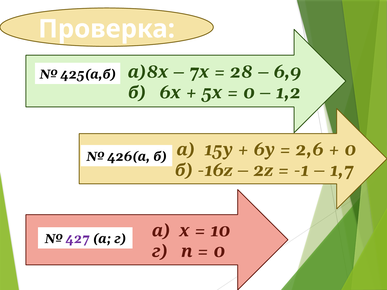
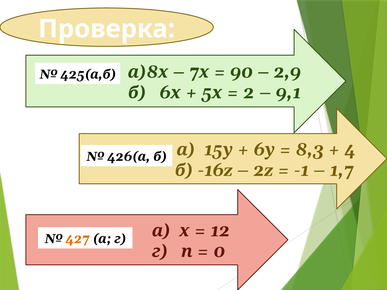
28: 28 -> 90
6,9: 6,9 -> 2,9
0 at (249, 93): 0 -> 2
1,2: 1,2 -> 9,1
2,6: 2,6 -> 8,3
0 at (350, 150): 0 -> 4
10: 10 -> 12
427 colour: purple -> orange
